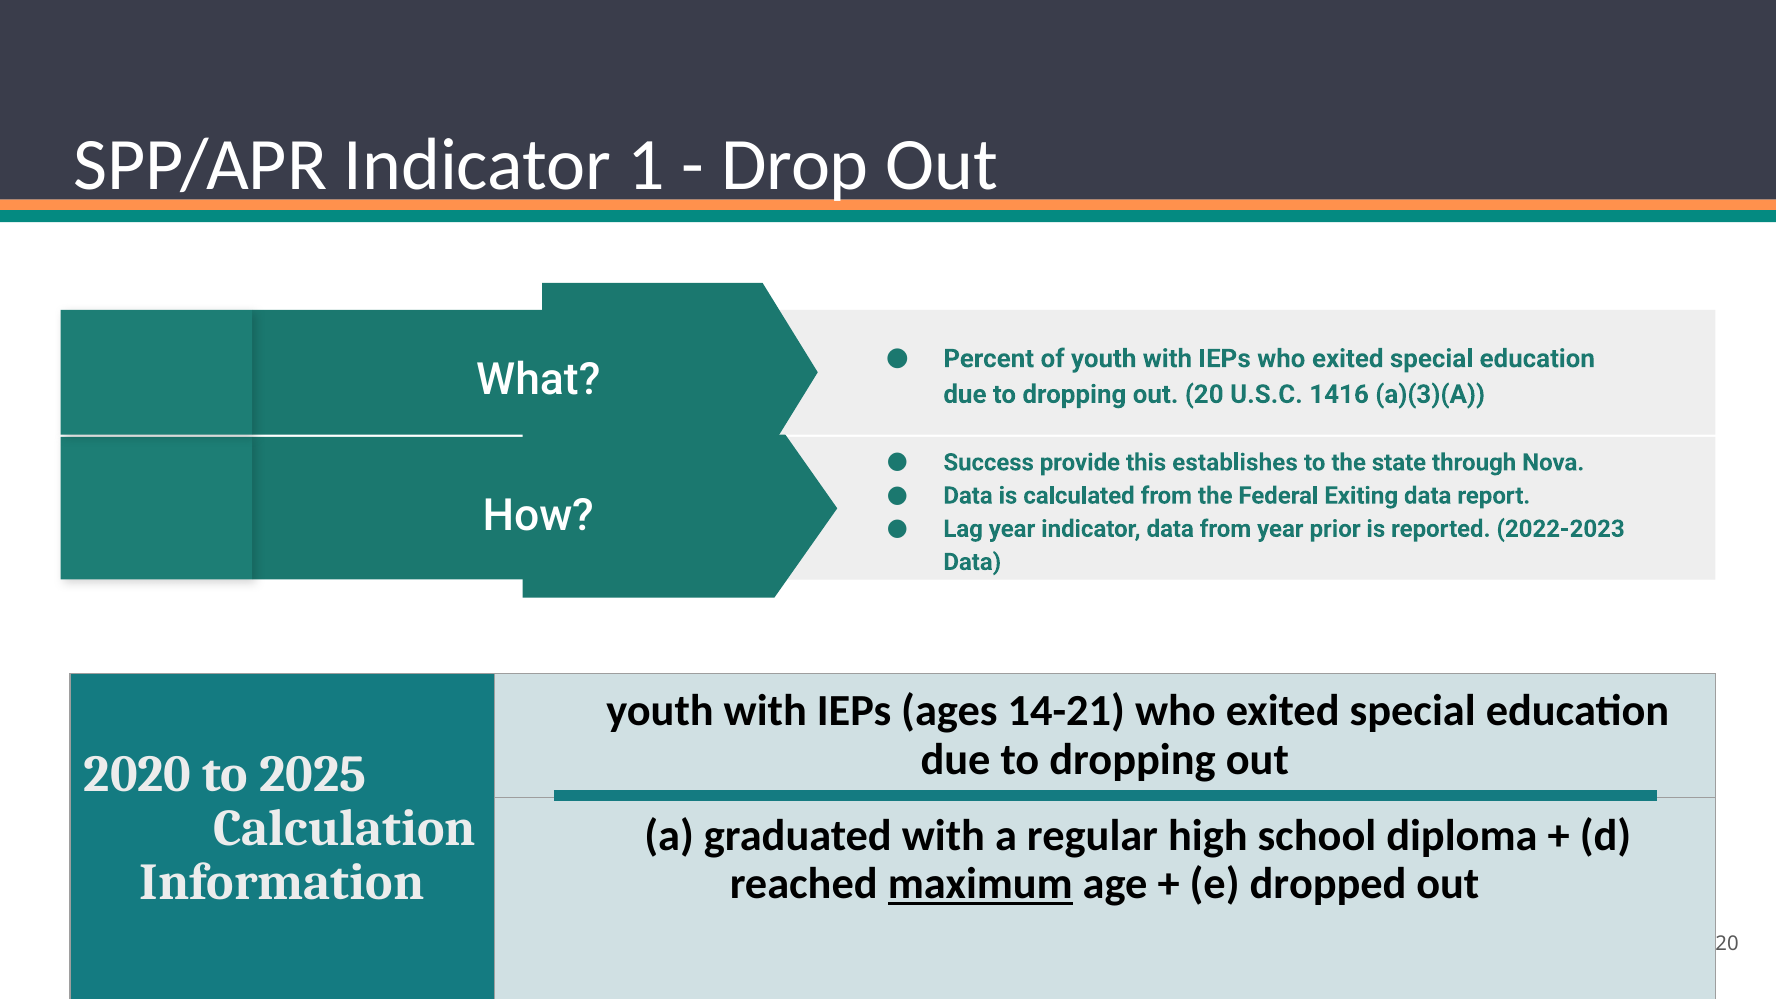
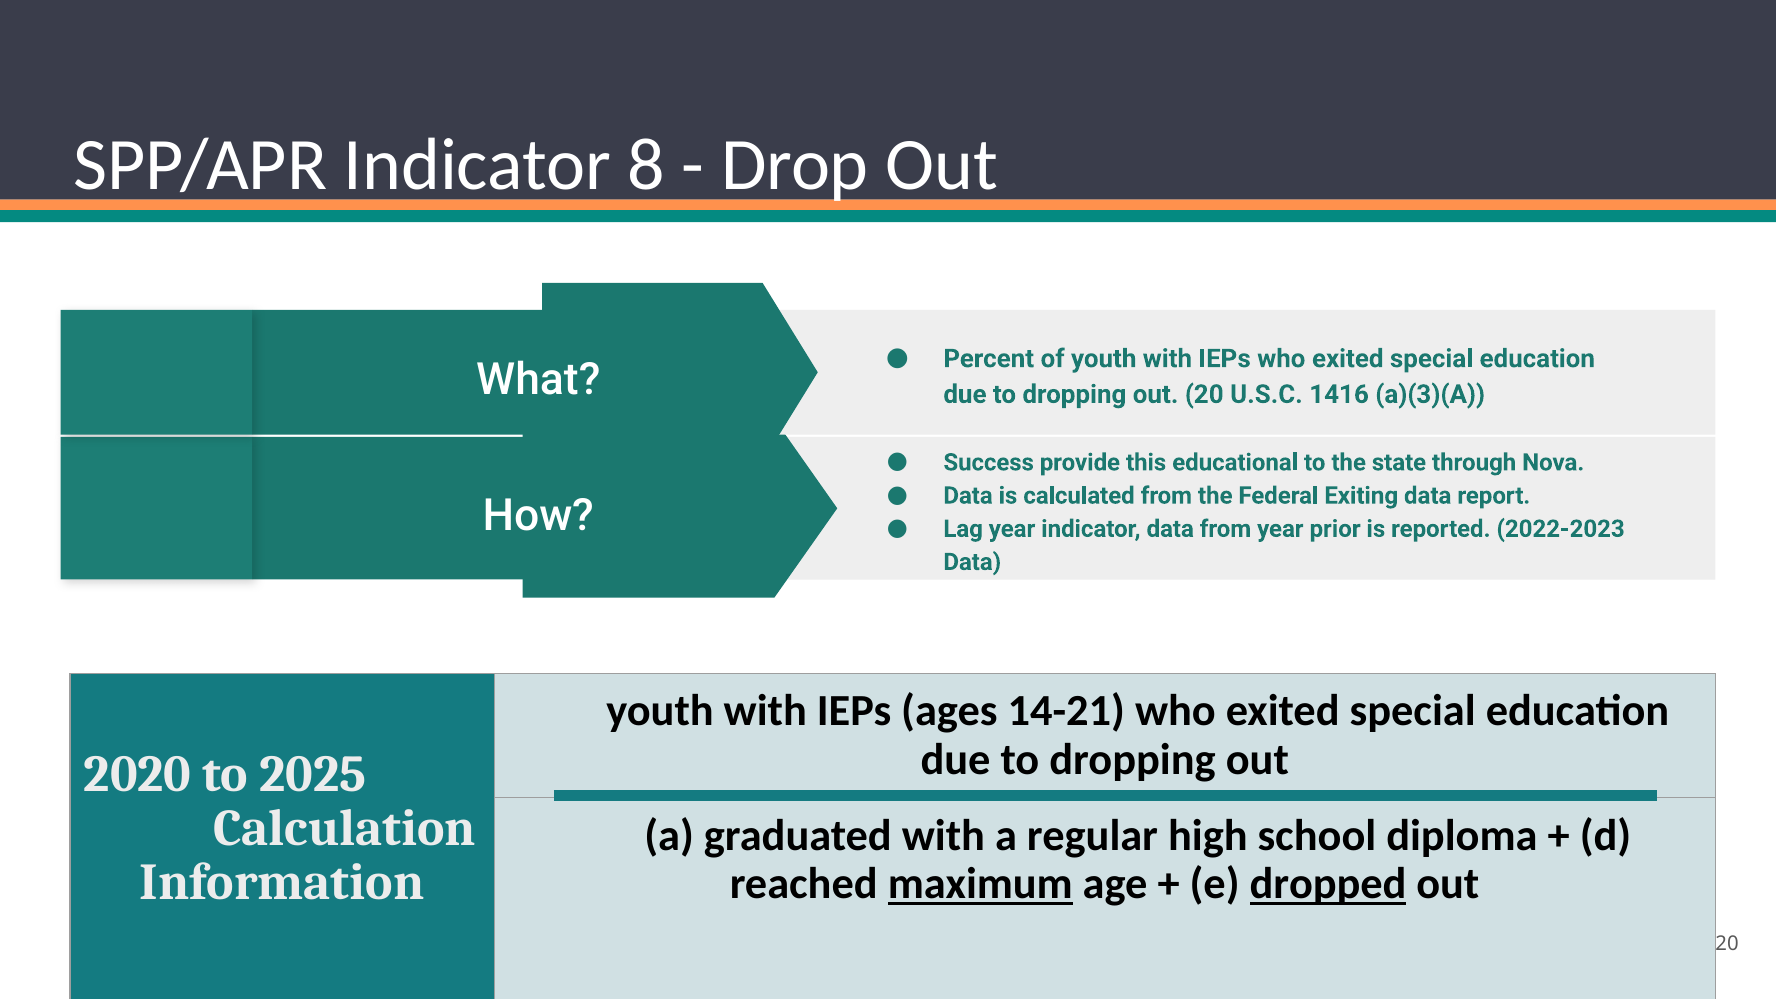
1: 1 -> 8
establishes: establishes -> educational
dropped underline: none -> present
